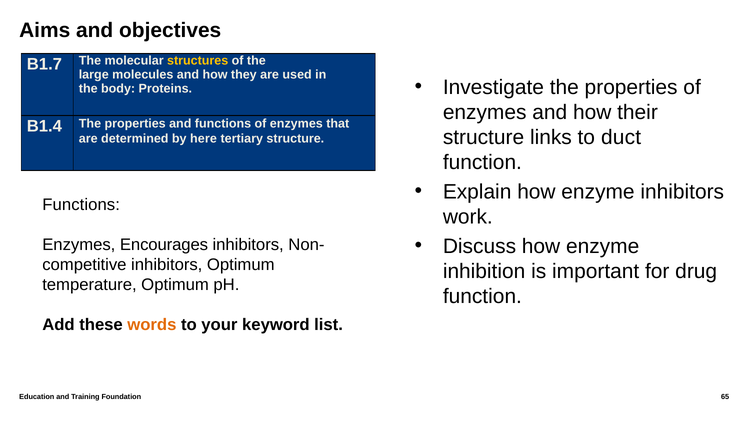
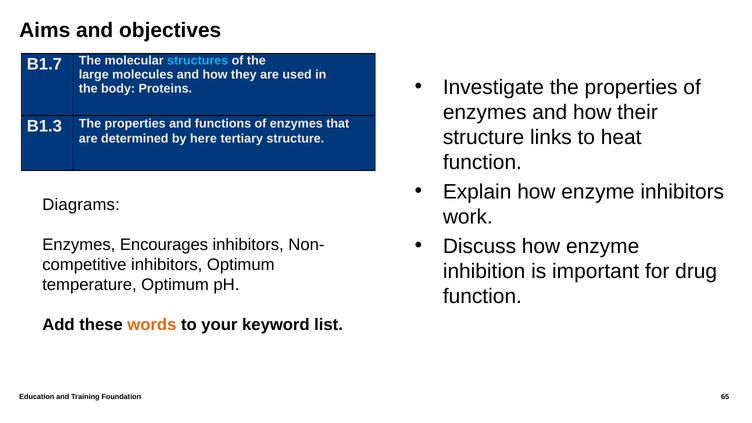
structures colour: yellow -> light blue
B1.4: B1.4 -> B1.3
duct: duct -> heat
Functions at (81, 205): Functions -> Diagrams
